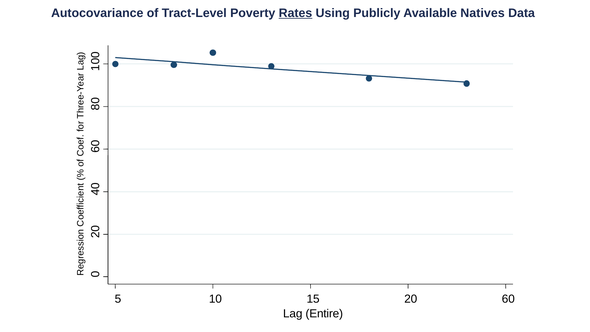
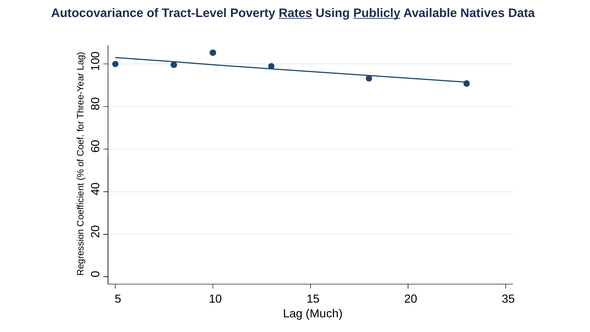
Publicly underline: none -> present
60: 60 -> 35
Entire: Entire -> Much
